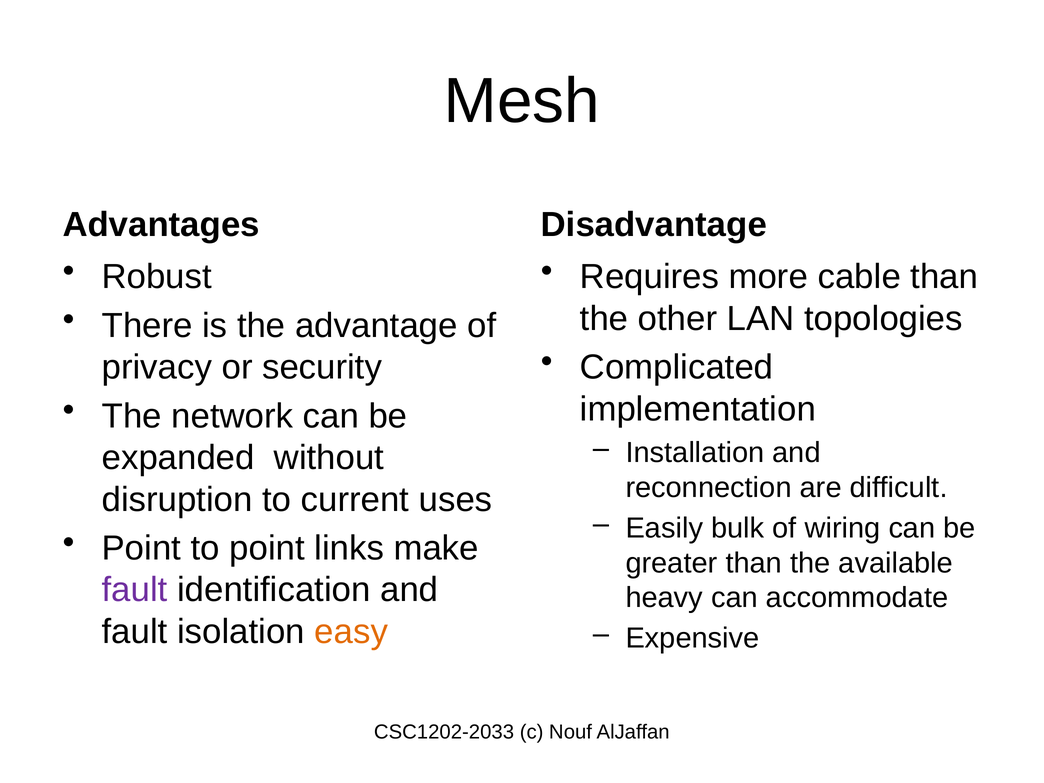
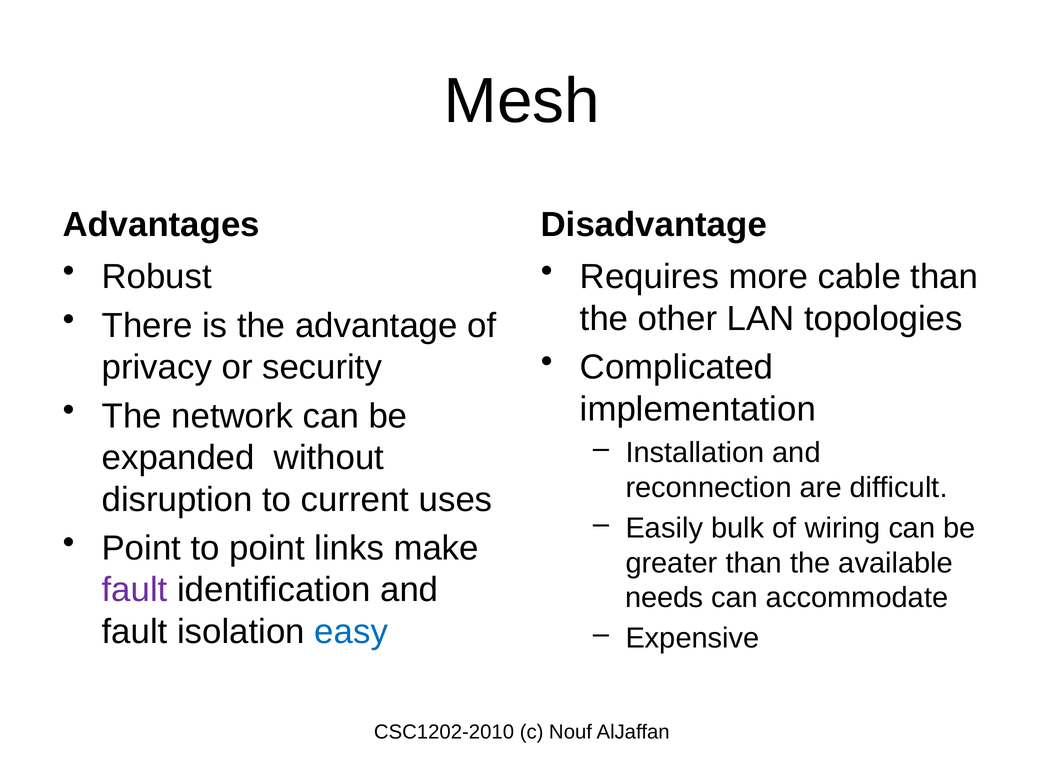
heavy: heavy -> needs
easy colour: orange -> blue
CSC1202-2033: CSC1202-2033 -> CSC1202-2010
